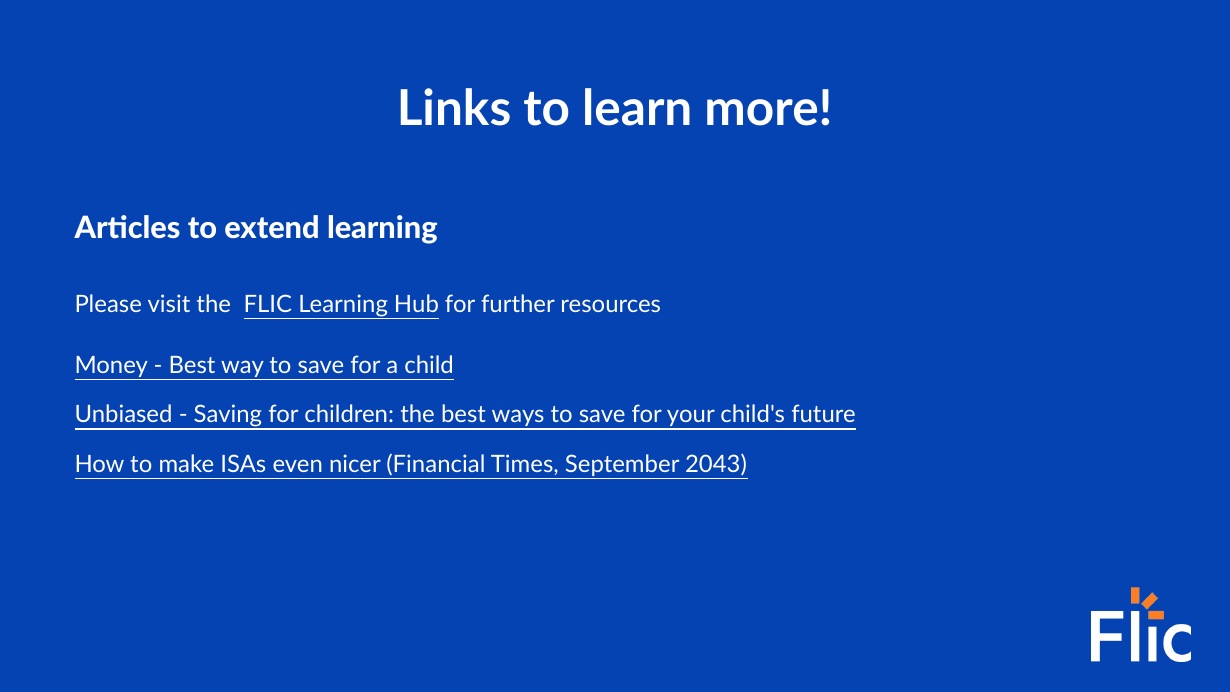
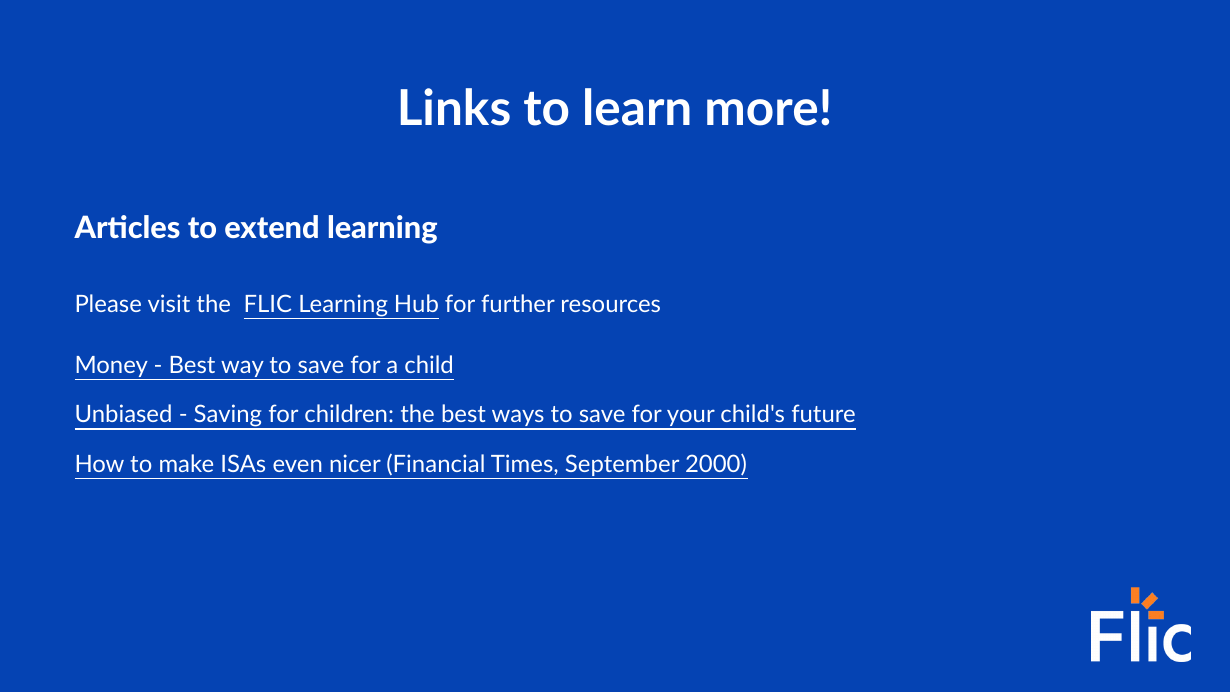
2043: 2043 -> 2000
